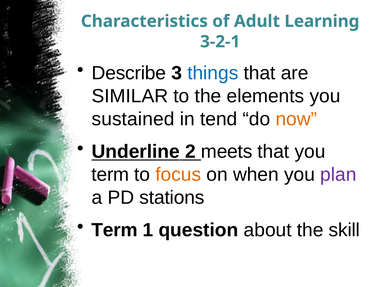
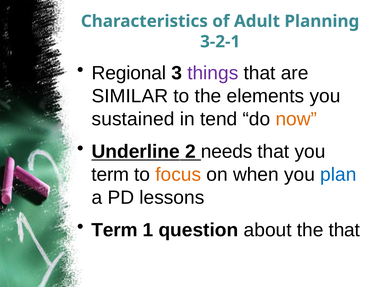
Learning: Learning -> Planning
Describe: Describe -> Regional
things colour: blue -> purple
meets: meets -> needs
plan colour: purple -> blue
stations: stations -> lessons
the skill: skill -> that
